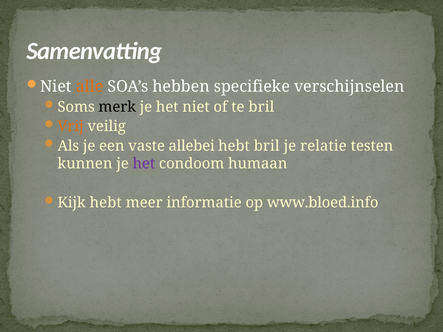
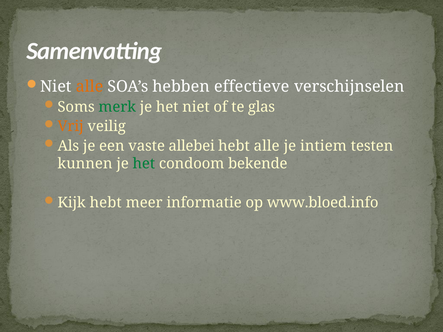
specifieke: specifieke -> effectieve
merk colour: black -> green
te bril: bril -> glas
hebt bril: bril -> alle
relatie: relatie -> intiem
het at (144, 164) colour: purple -> green
humaan: humaan -> bekende
